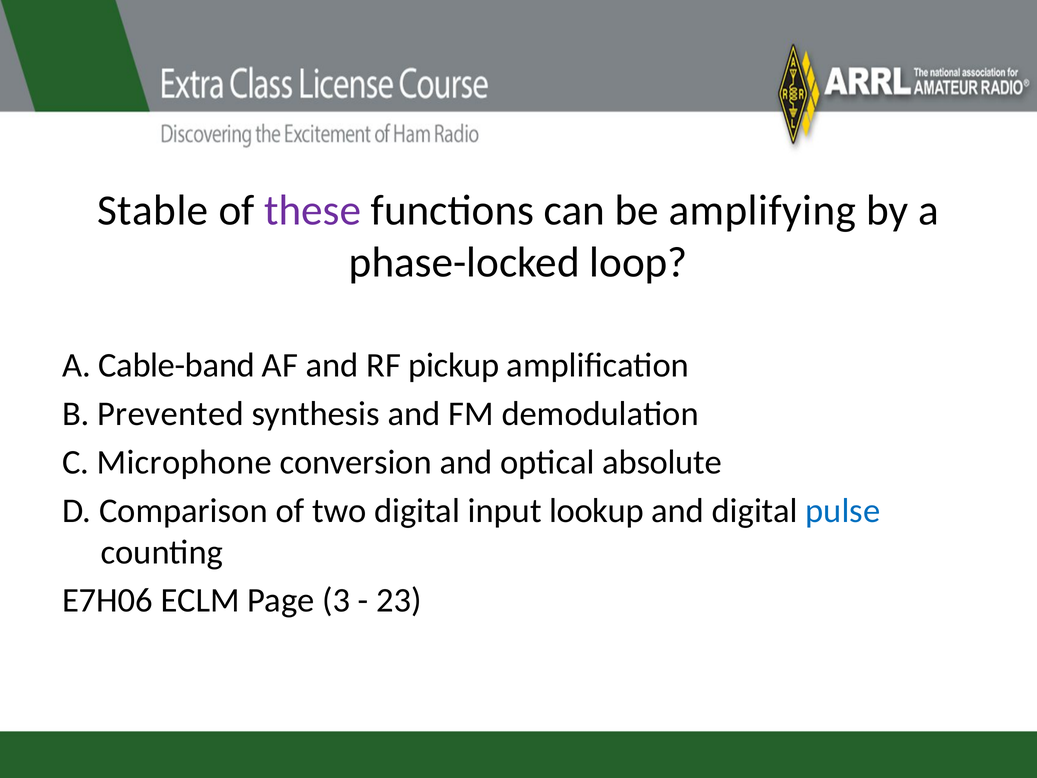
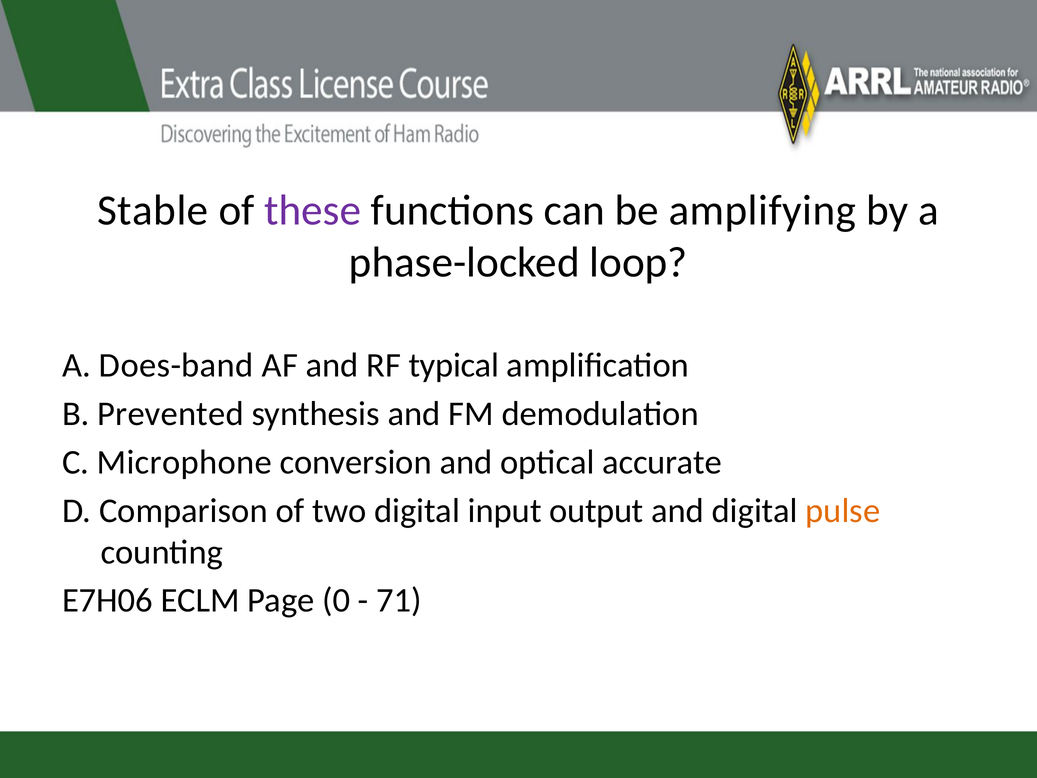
Cable-band: Cable-band -> Does-band
pickup: pickup -> typical
absolute: absolute -> accurate
lookup: lookup -> output
pulse colour: blue -> orange
3: 3 -> 0
23: 23 -> 71
